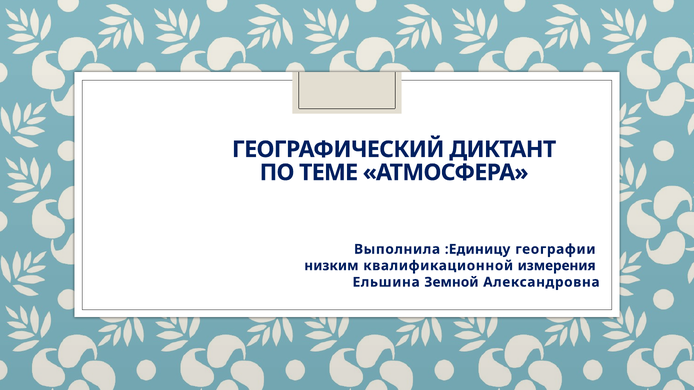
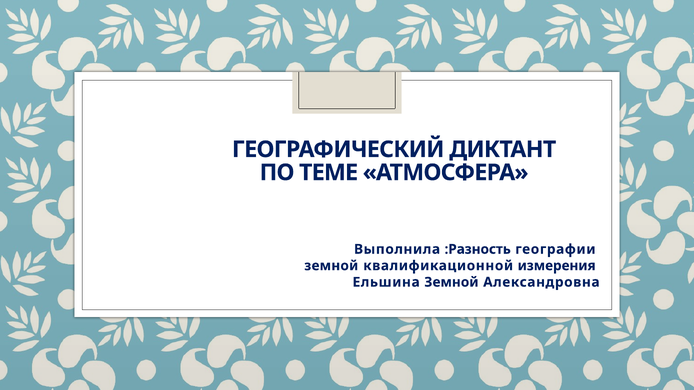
:Единицу: :Единицу -> :Разность
низким at (331, 266): низким -> земной
